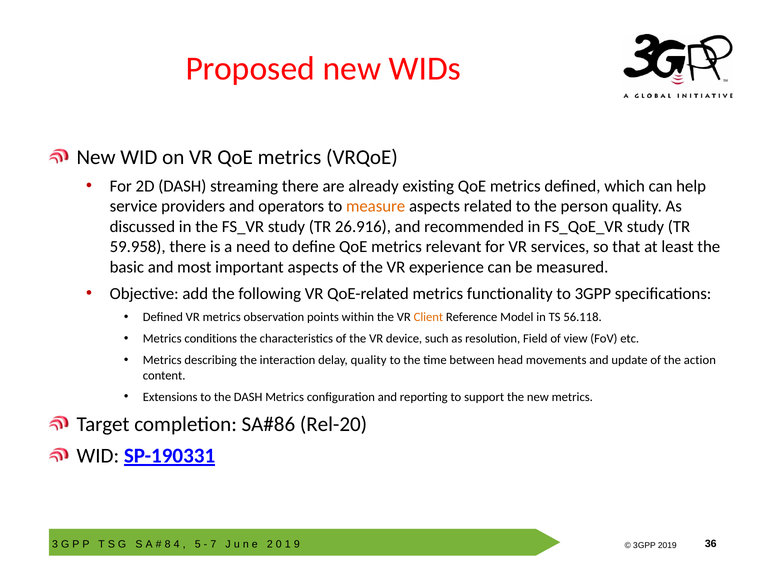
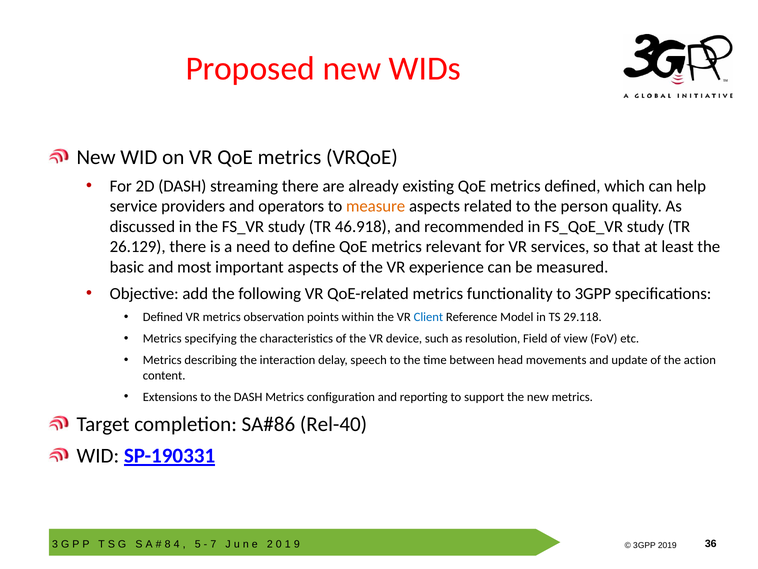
26.916: 26.916 -> 46.918
59.958: 59.958 -> 26.129
Client colour: orange -> blue
56.118: 56.118 -> 29.118
conditions: conditions -> specifying
delay quality: quality -> speech
Rel-20: Rel-20 -> Rel-40
